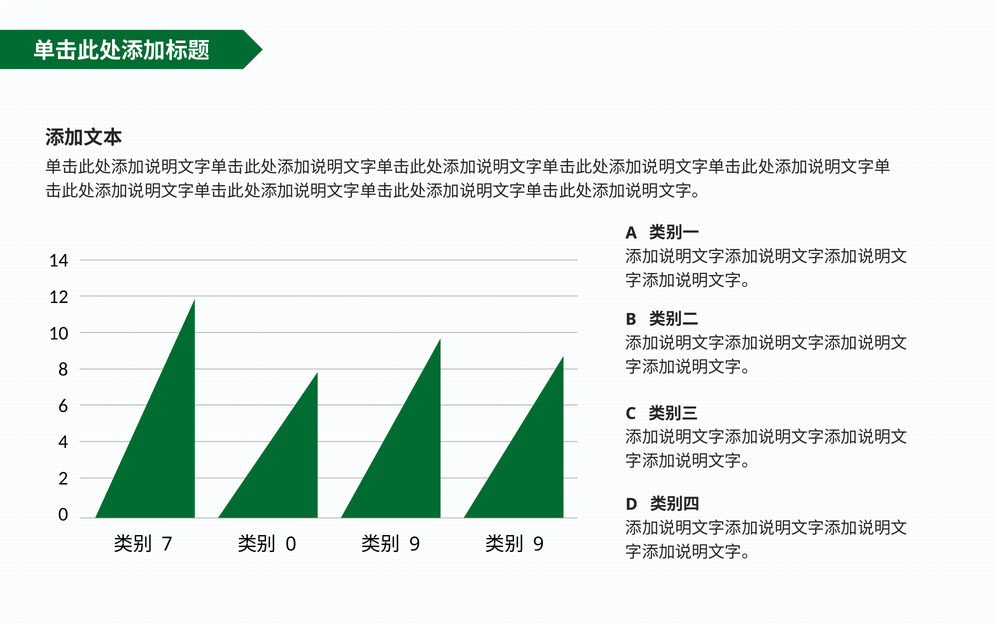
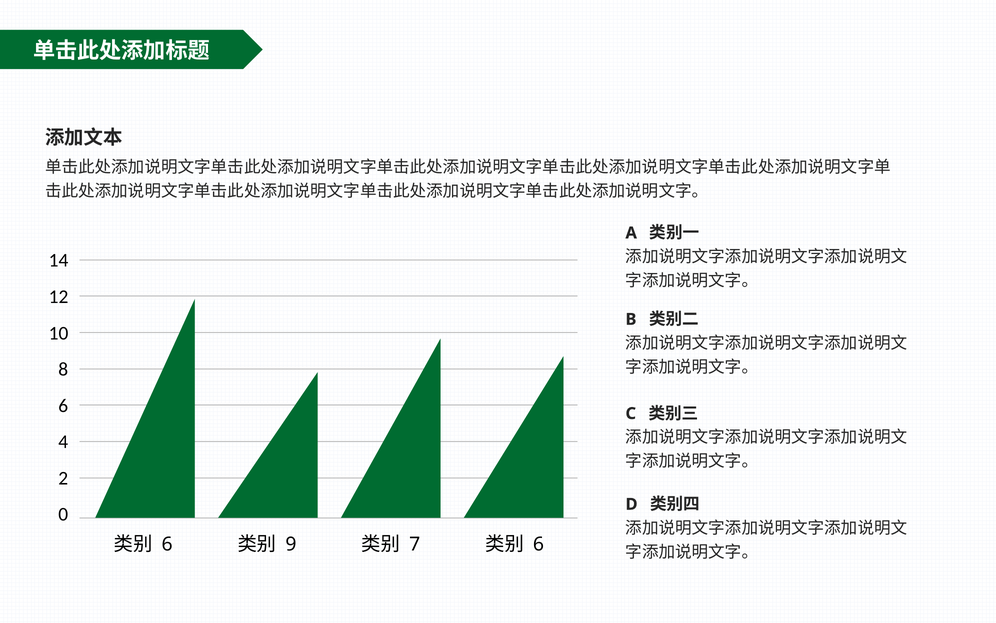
7 at (167, 544): 7 -> 6
0 at (291, 544): 0 -> 9
9 at (415, 544): 9 -> 7
9 at (539, 544): 9 -> 6
